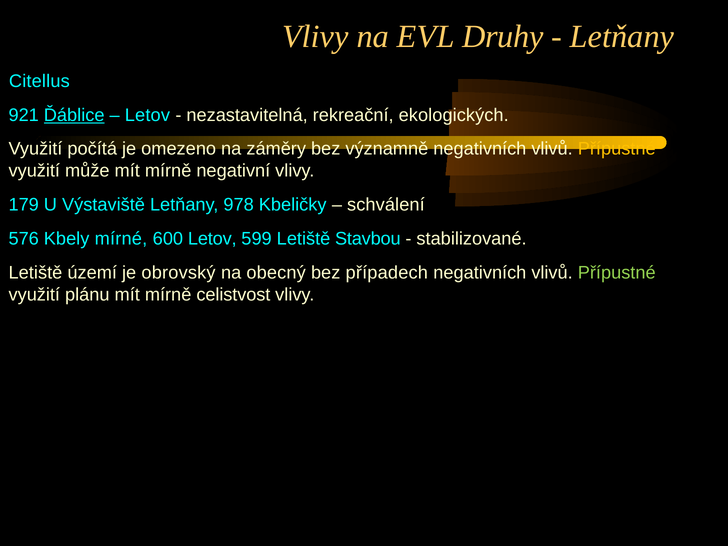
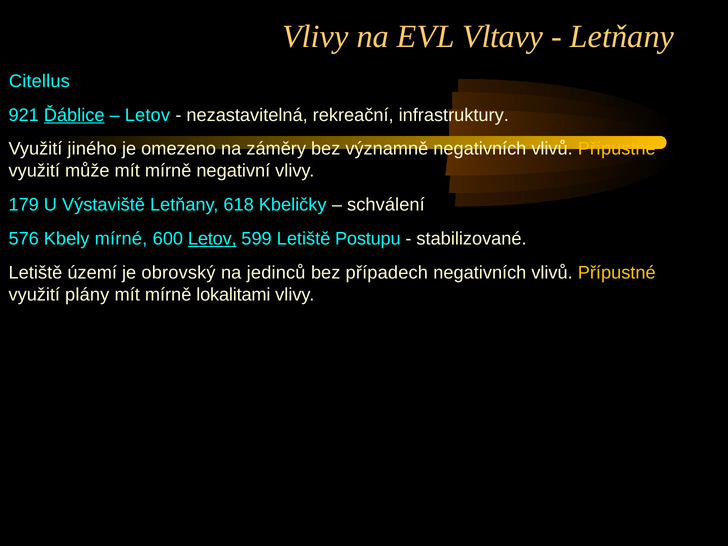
Druhy: Druhy -> Vltavy
ekologických: ekologických -> infrastruktury
počítá: počítá -> jiného
978: 978 -> 618
Letov at (212, 239) underline: none -> present
Stavbou: Stavbou -> Postupu
obecný: obecný -> jedinců
Přípustné at (617, 273) colour: light green -> yellow
plánu: plánu -> plány
celistvost: celistvost -> lokalitami
